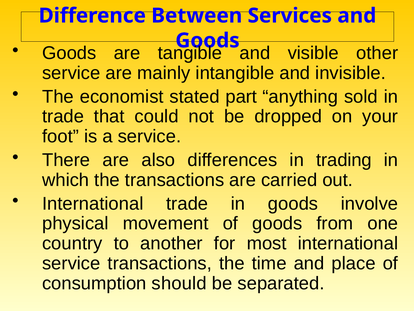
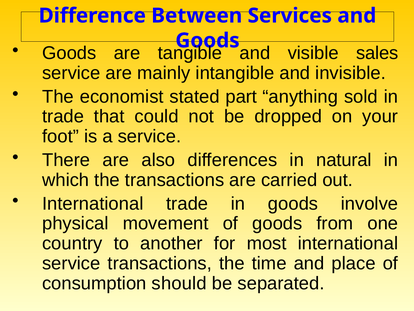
other: other -> sales
trading: trading -> natural
